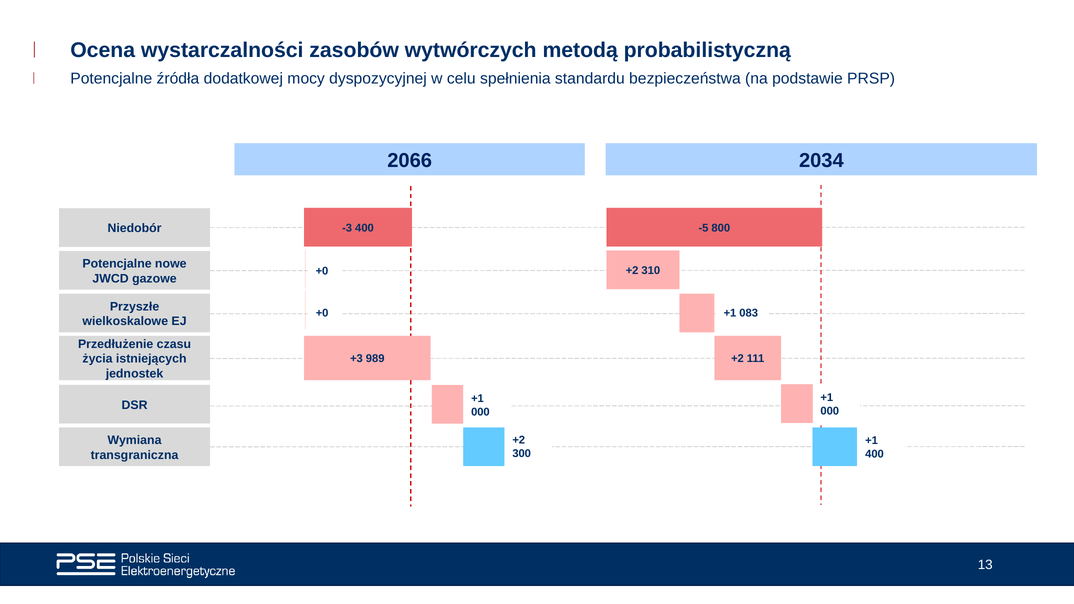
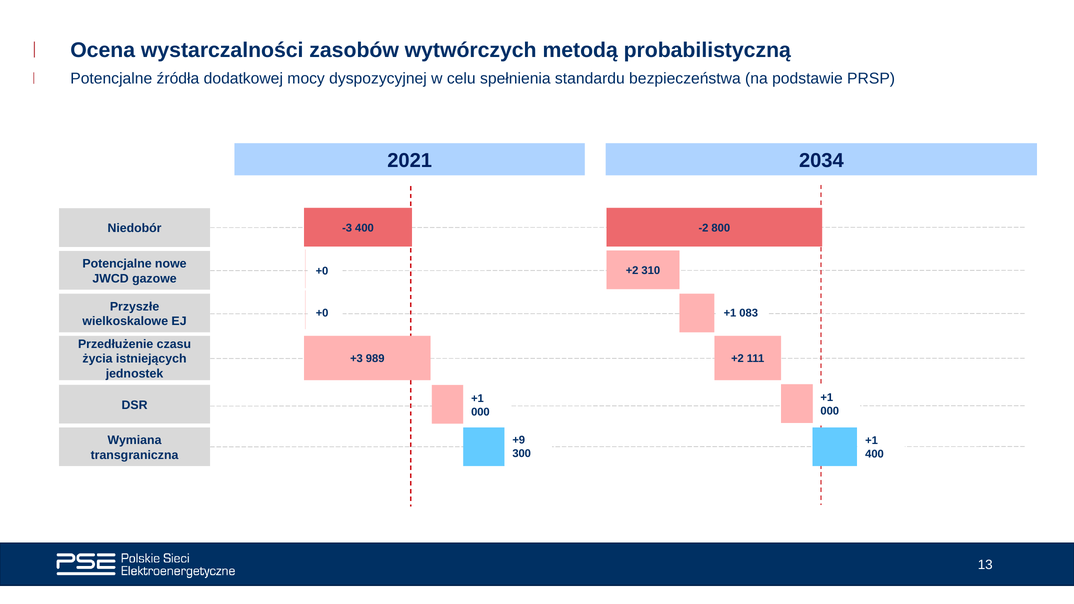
2066: 2066 -> 2021
-5: -5 -> -2
+2 at (519, 440): +2 -> +9
